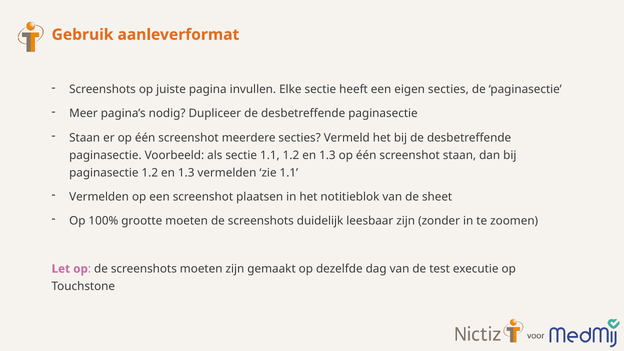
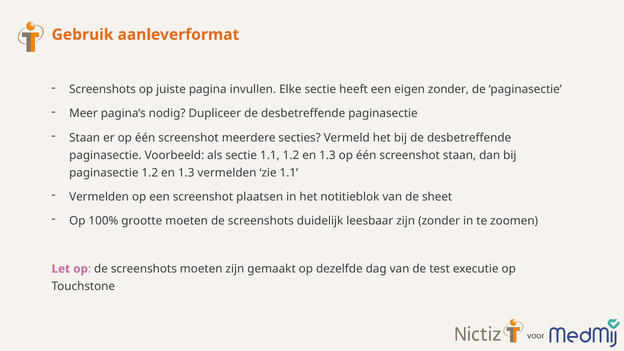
eigen secties: secties -> zonder
